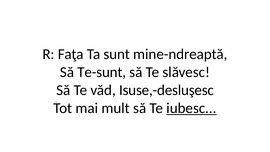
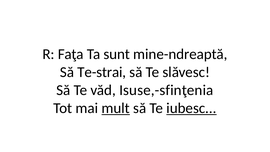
Te-sunt: Te-sunt -> Te-strai
Isuse,-desluşesc: Isuse,-desluşesc -> Isuse,-sfinţenia
mult underline: none -> present
